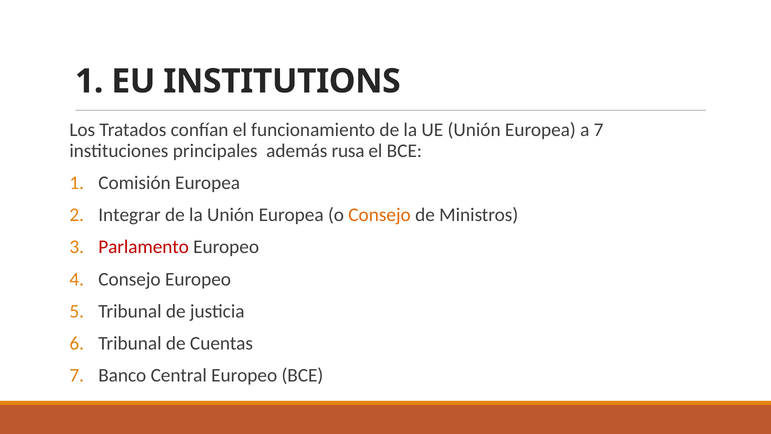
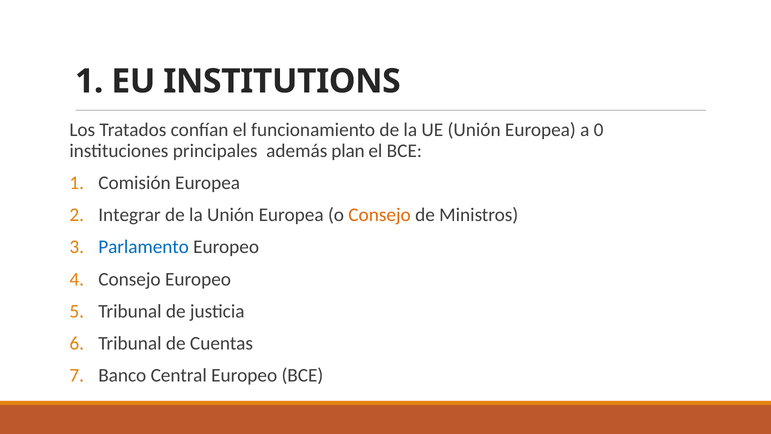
a 7: 7 -> 0
rusa: rusa -> plan
Parlamento colour: red -> blue
